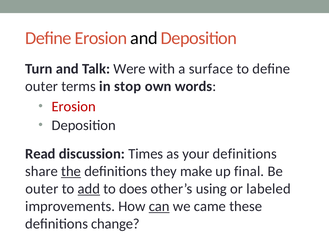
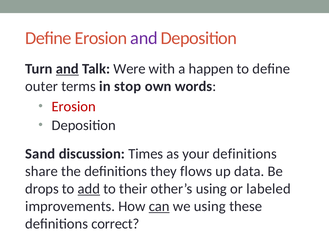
and at (144, 38) colour: black -> purple
and at (67, 69) underline: none -> present
surface: surface -> happen
Read: Read -> Sand
the underline: present -> none
make: make -> flows
final: final -> data
outer at (42, 189): outer -> drops
does: does -> their
we came: came -> using
change: change -> correct
